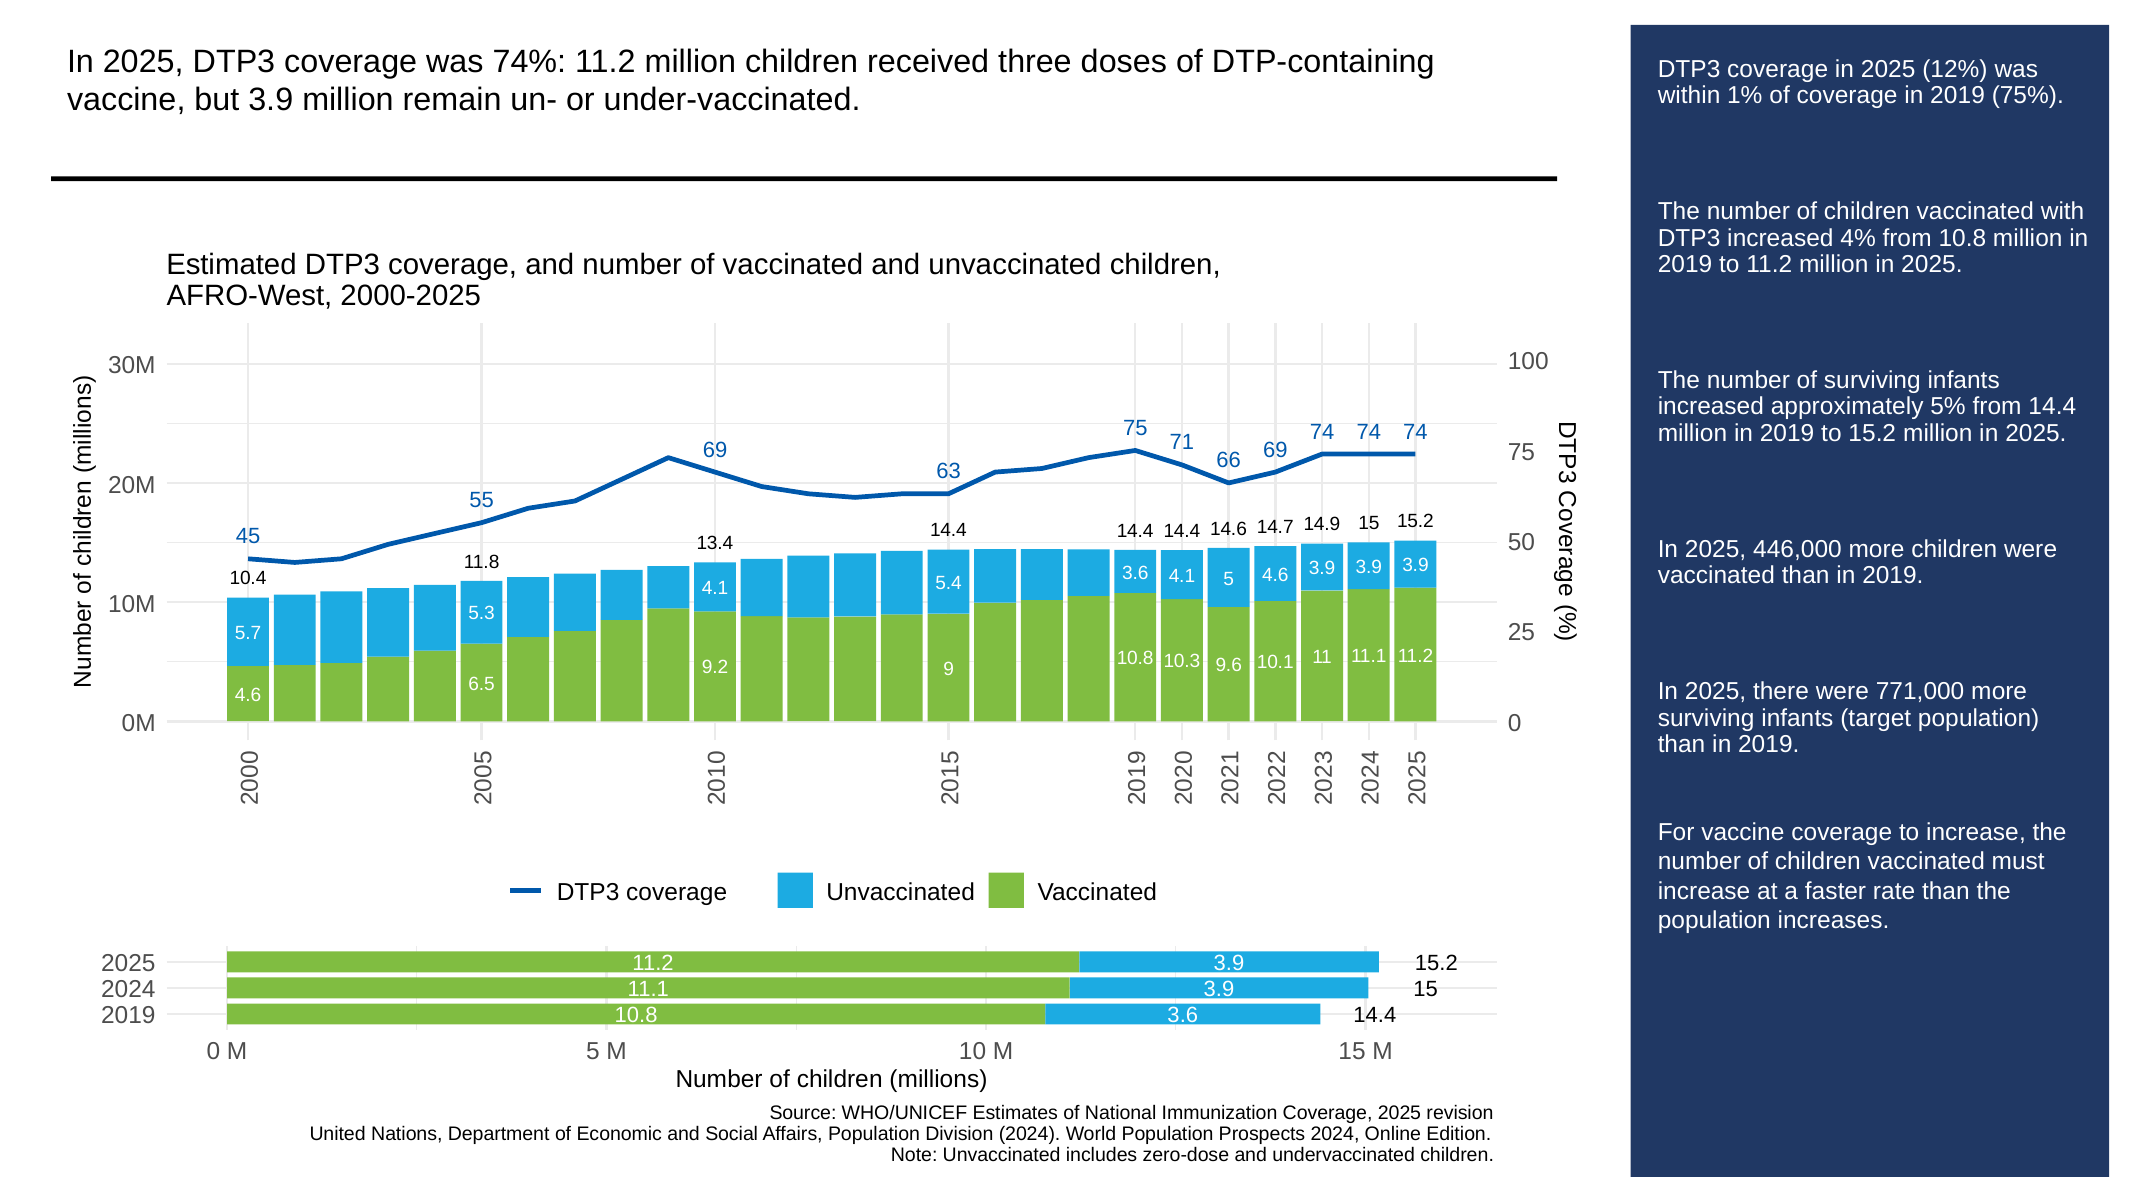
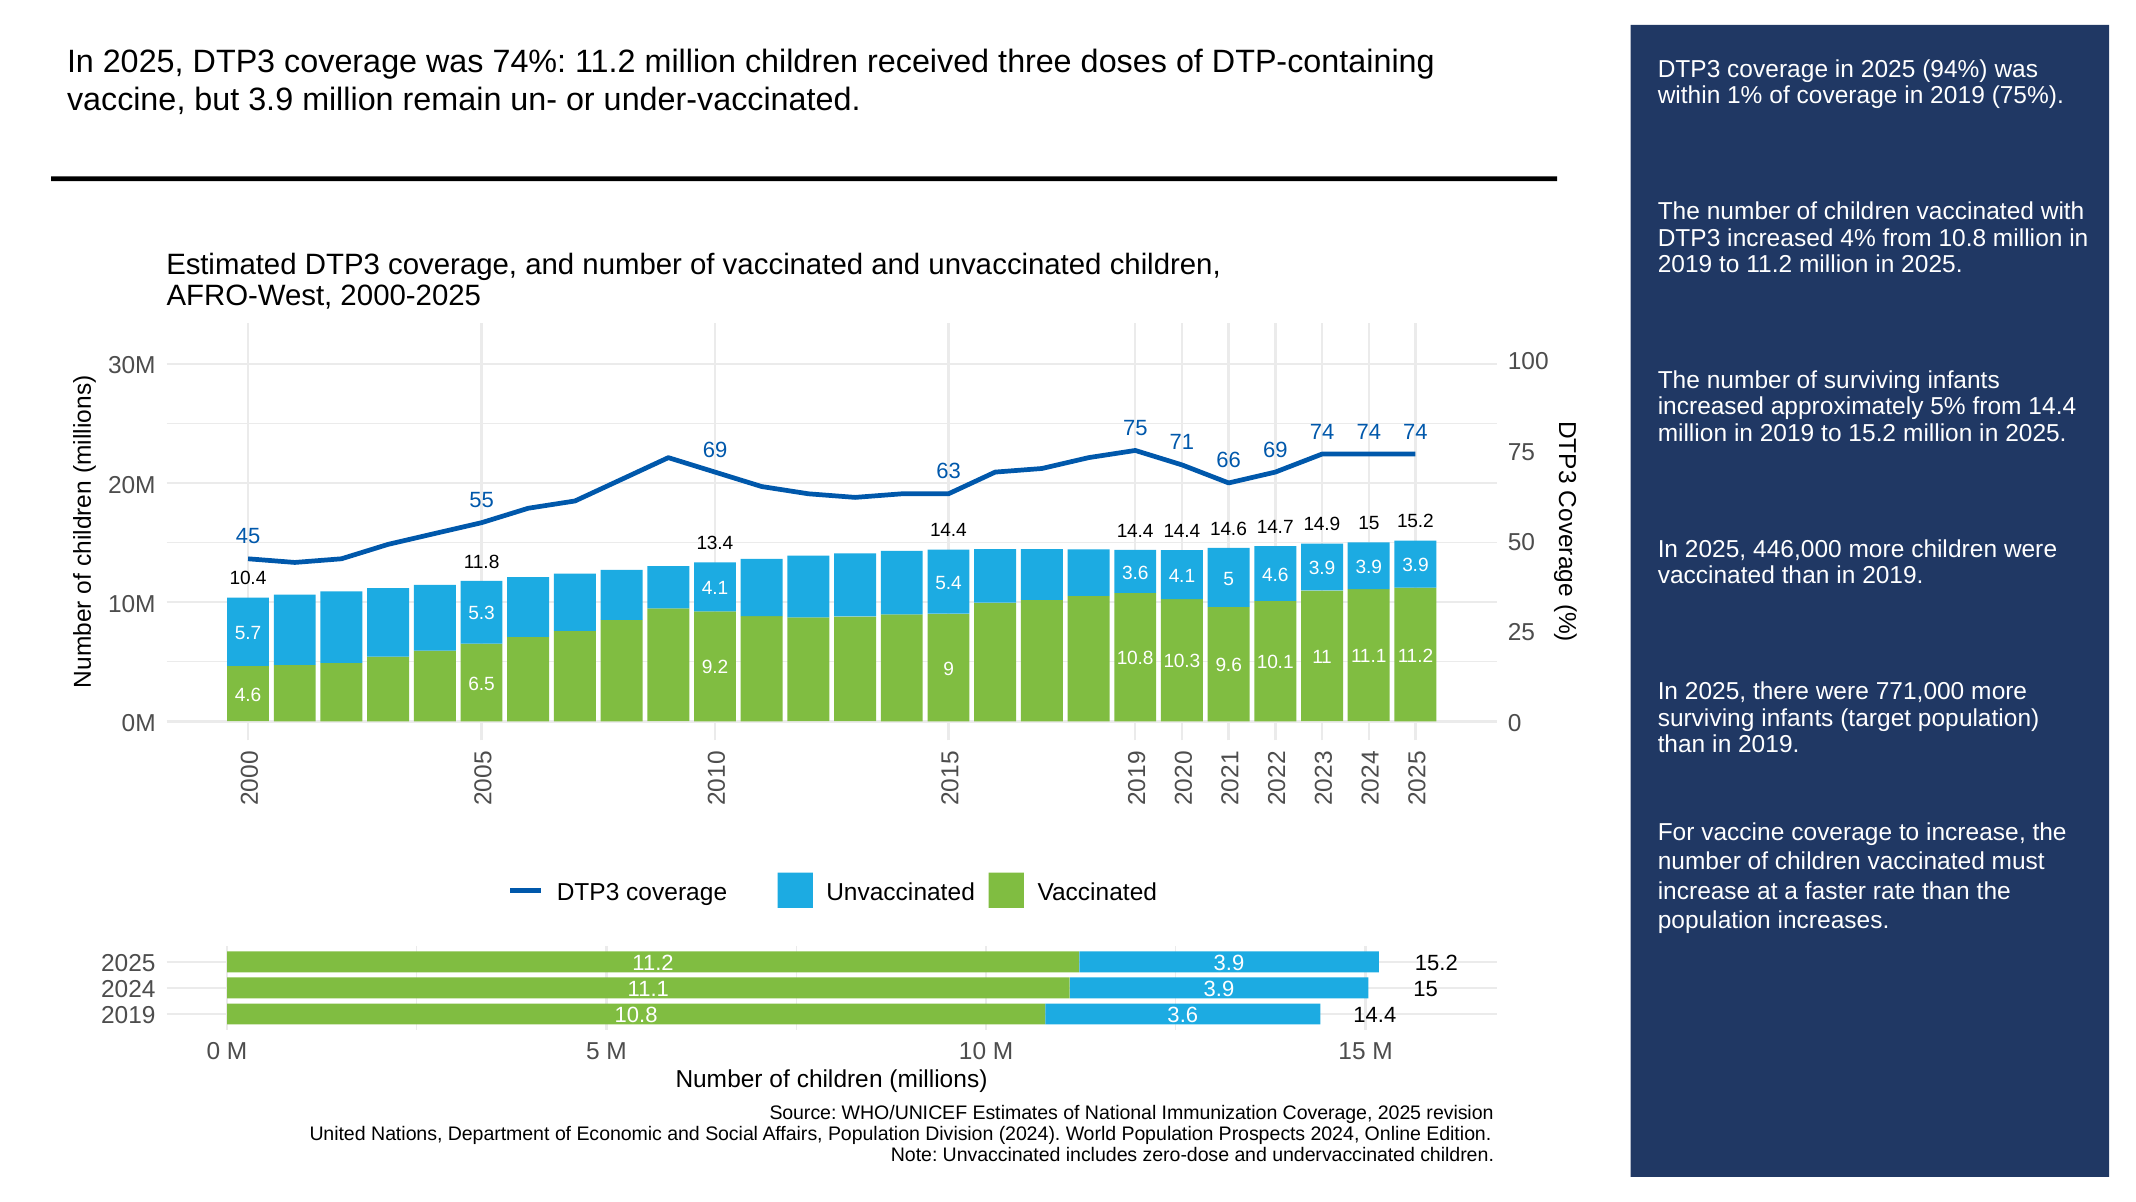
12%: 12% -> 94%
